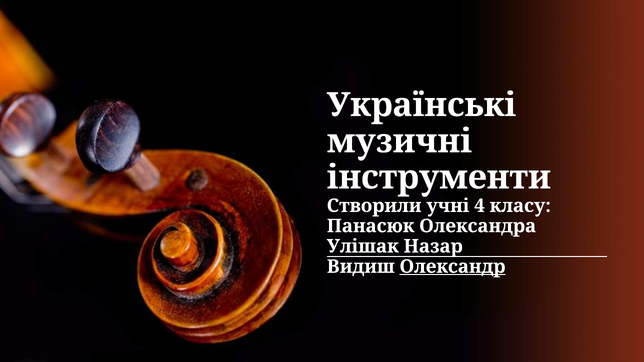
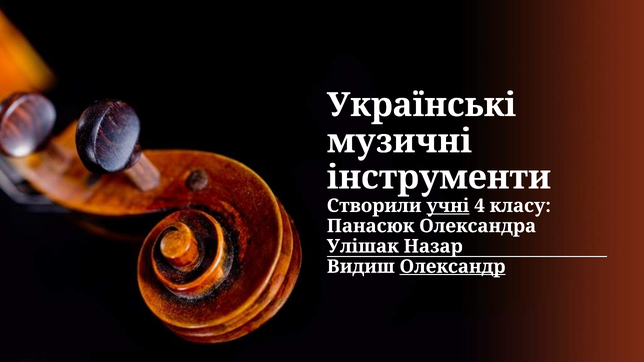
учні underline: none -> present
